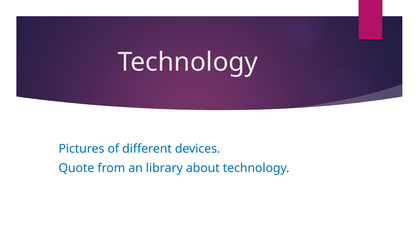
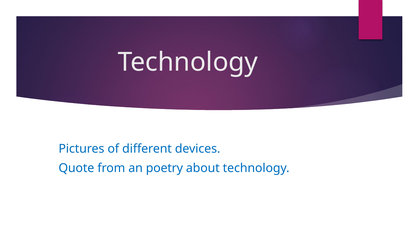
library: library -> poetry
